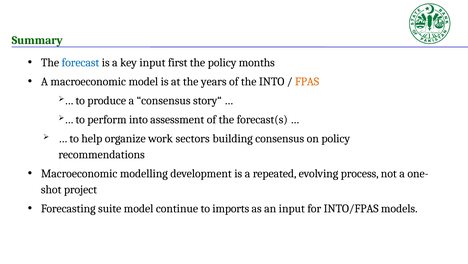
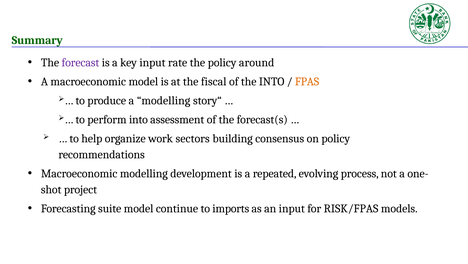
forecast colour: blue -> purple
first: first -> rate
months: months -> around
years: years -> fiscal
a consensus: consensus -> modelling
INTO/FPAS: INTO/FPAS -> RISK/FPAS
